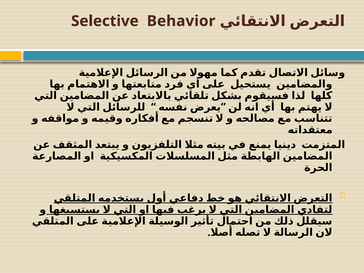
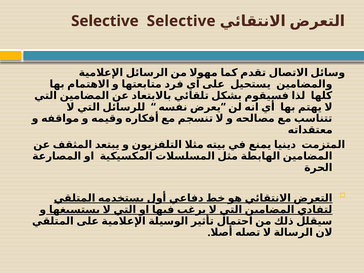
Selective Behavior: Behavior -> Selective
